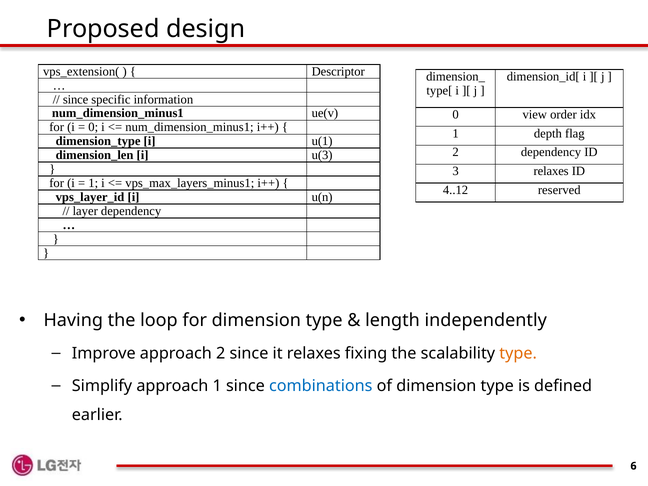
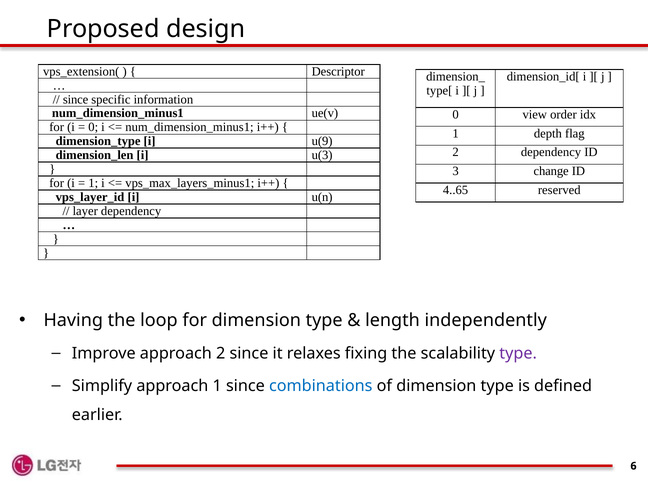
u(1: u(1 -> u(9
3 relaxes: relaxes -> change
4..12: 4..12 -> 4..65
type at (518, 353) colour: orange -> purple
